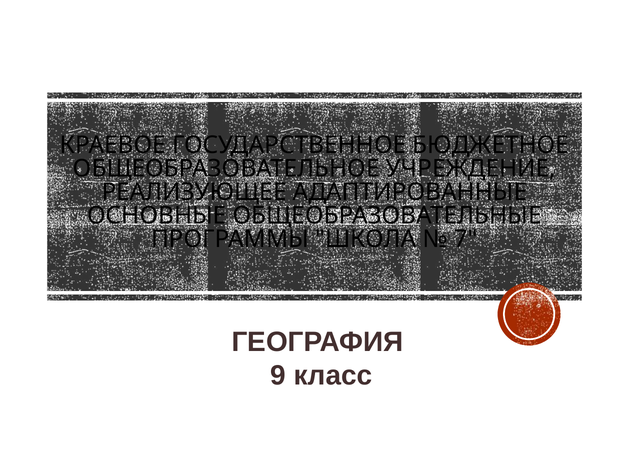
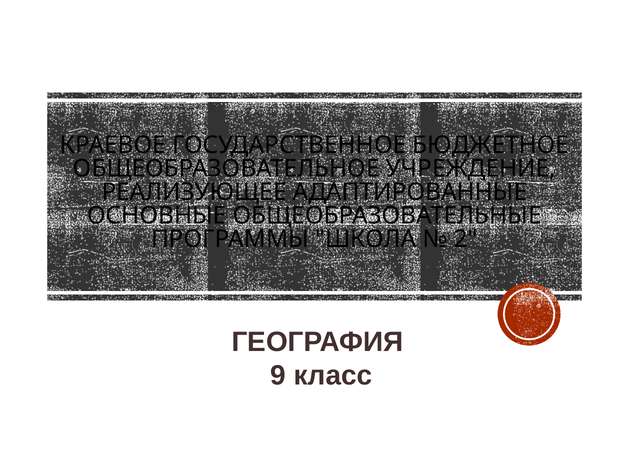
7: 7 -> 2
